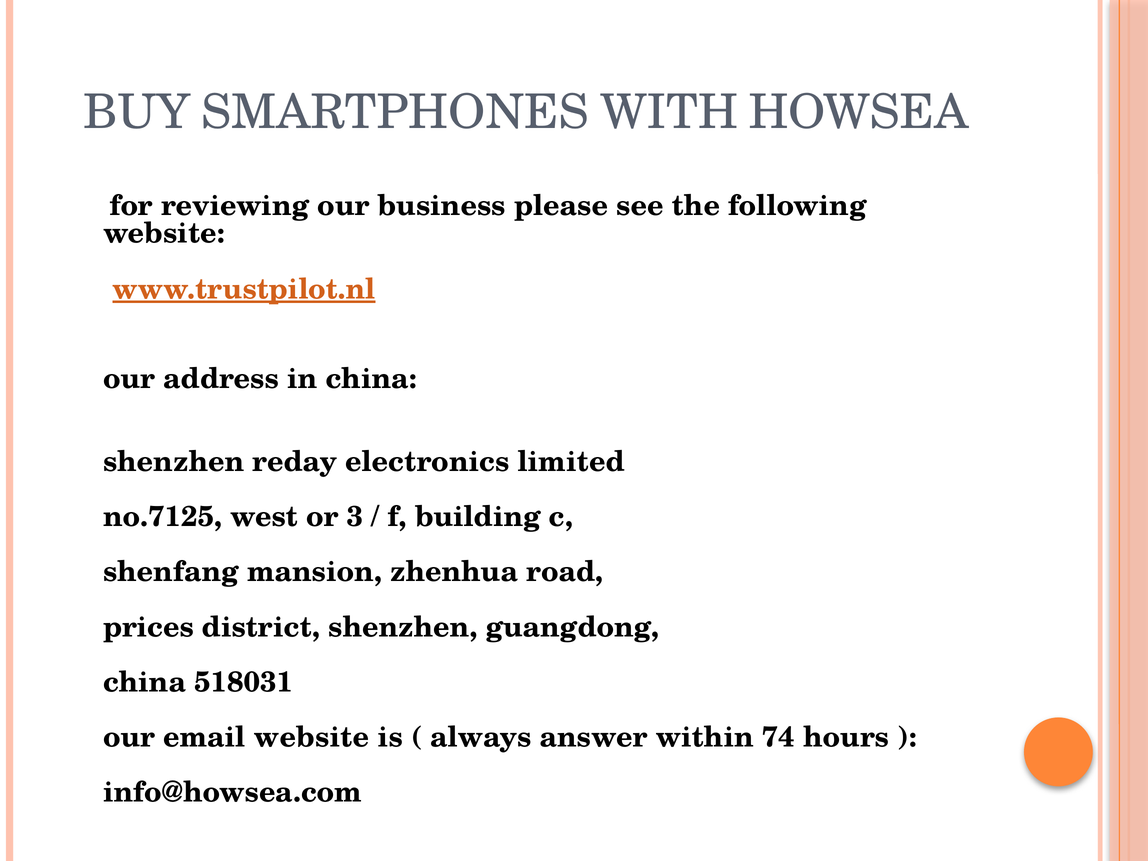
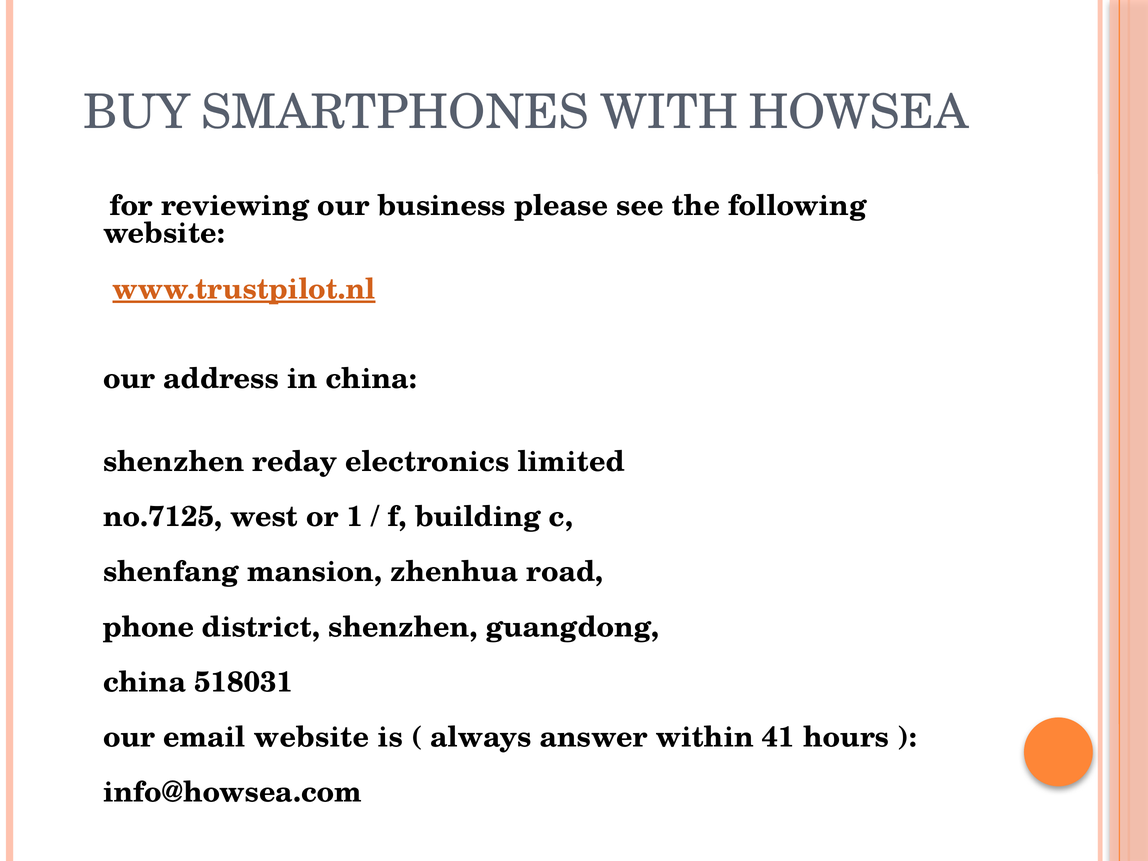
3: 3 -> 1
prices: prices -> phone
74: 74 -> 41
